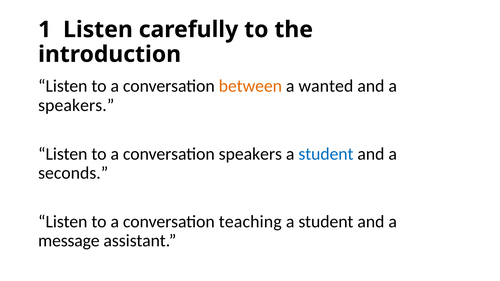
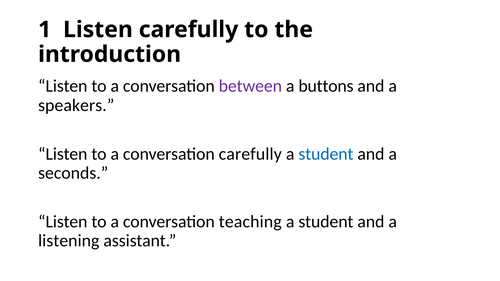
between colour: orange -> purple
wanted: wanted -> buttons
conversation speakers: speakers -> carefully
message: message -> listening
